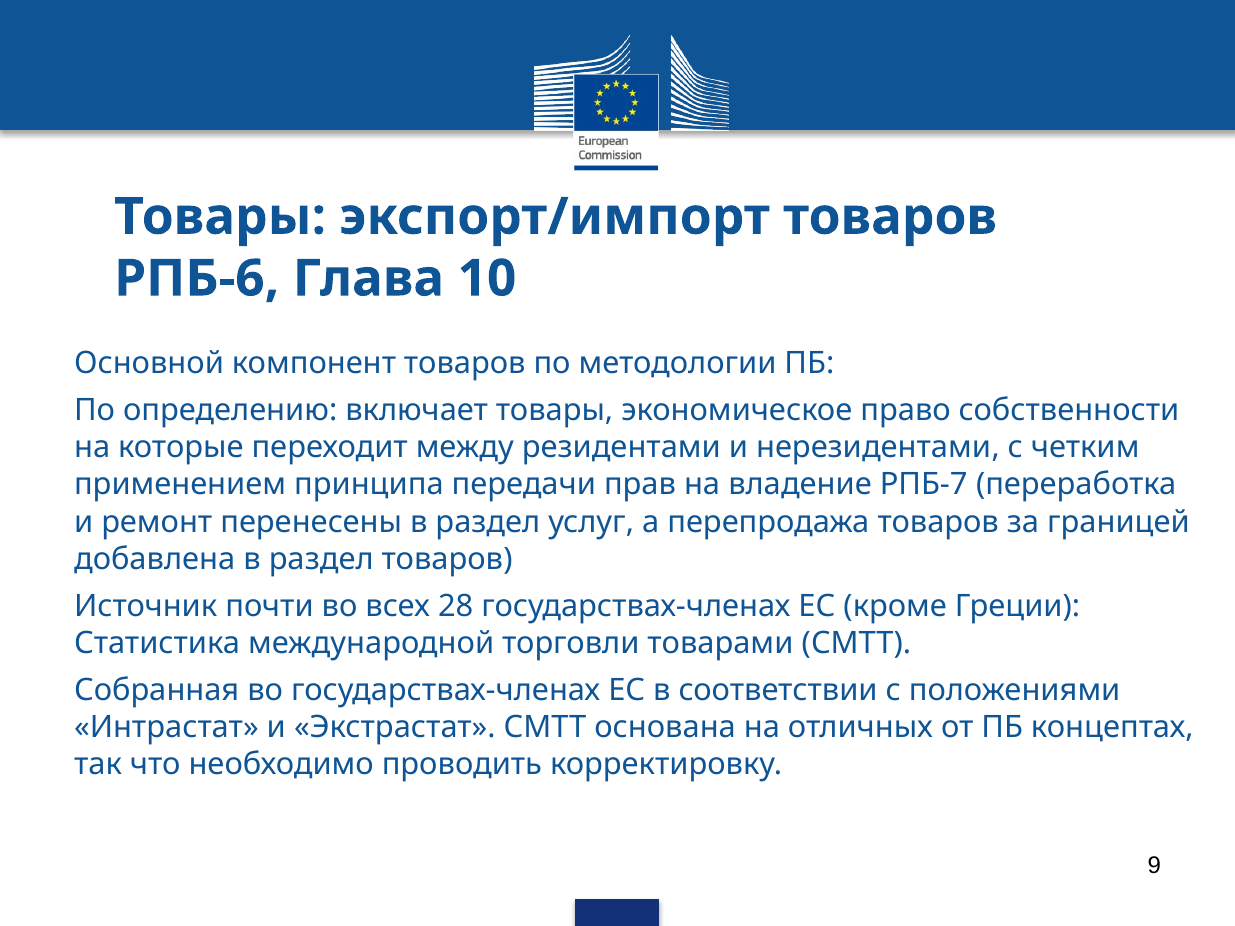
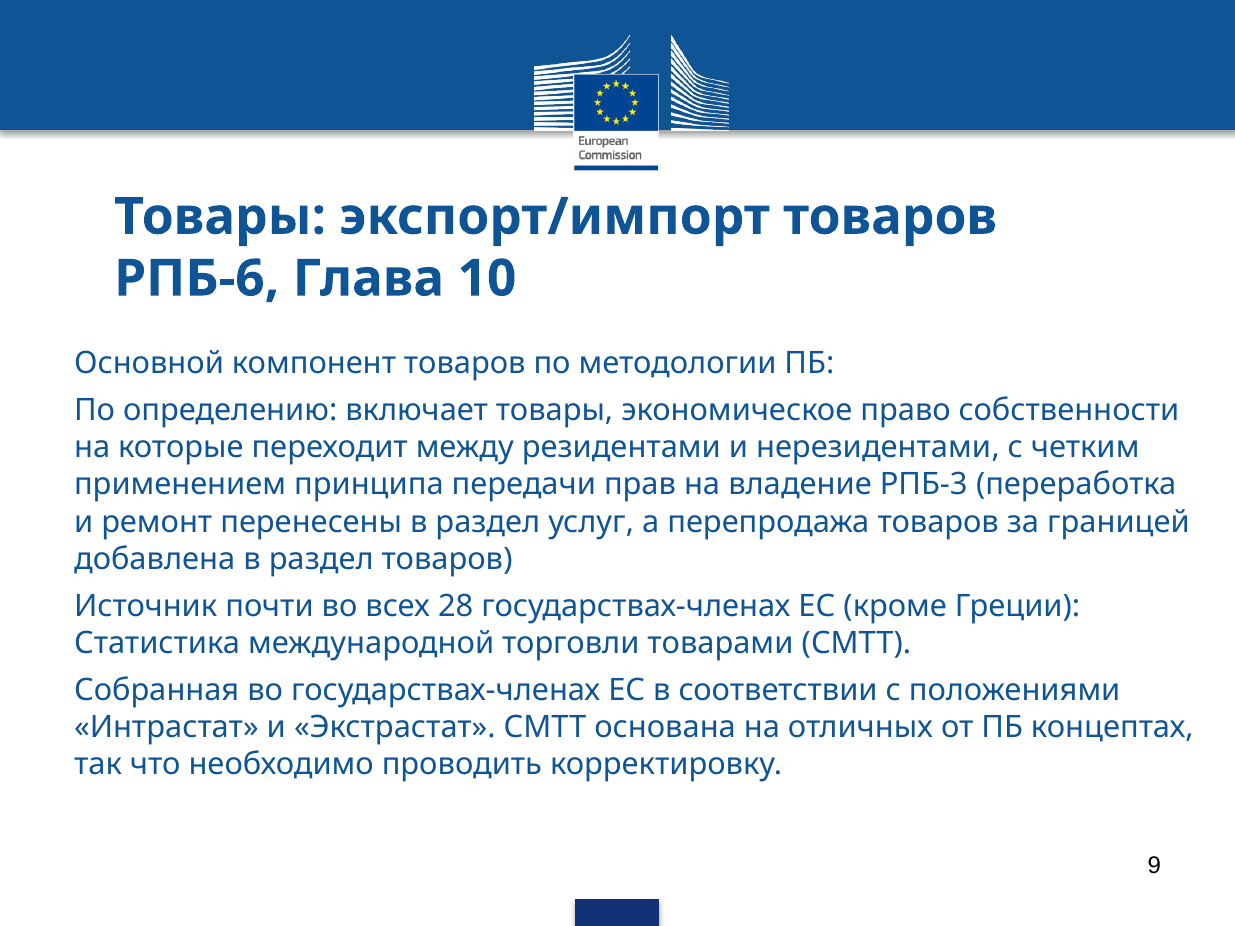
РПБ-7: РПБ-7 -> РПБ-3
